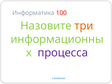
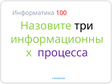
три colour: orange -> black
